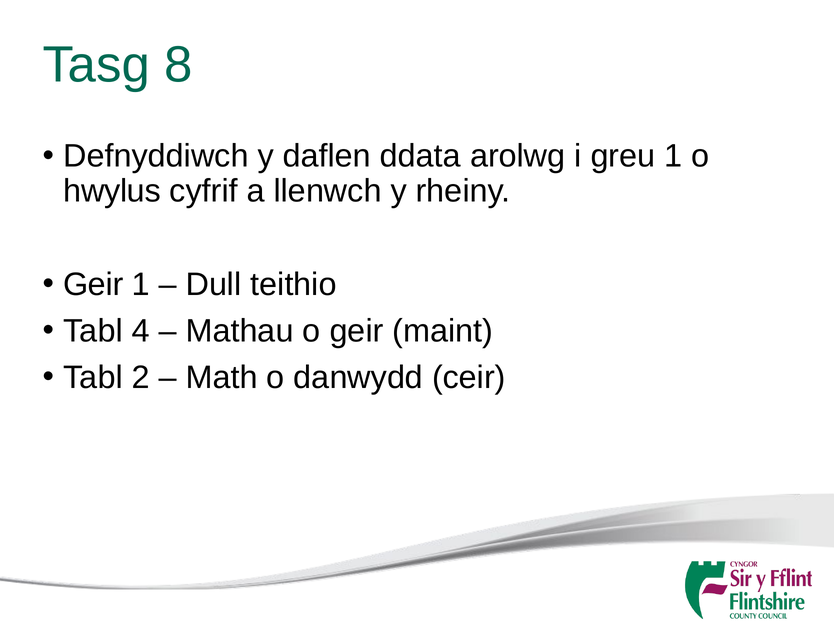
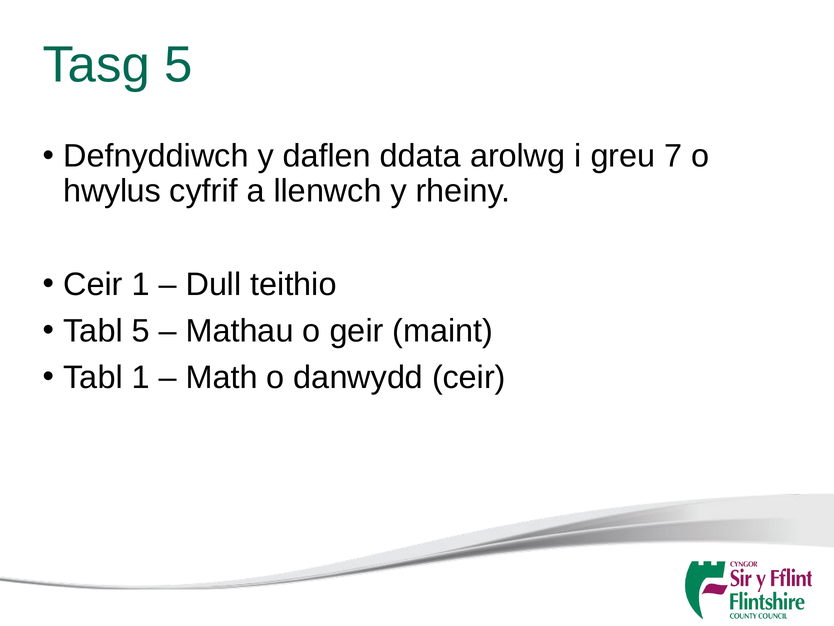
Tasg 8: 8 -> 5
greu 1: 1 -> 7
Geir at (93, 284): Geir -> Ceir
Tabl 4: 4 -> 5
Tabl 2: 2 -> 1
